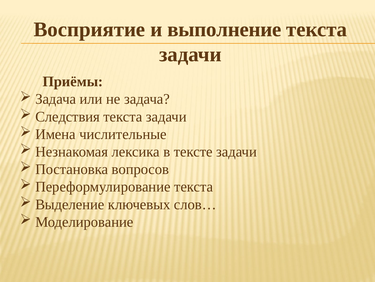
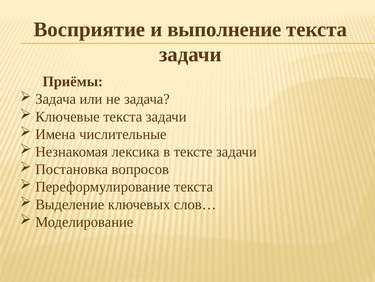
Следствия: Следствия -> Ключевые
